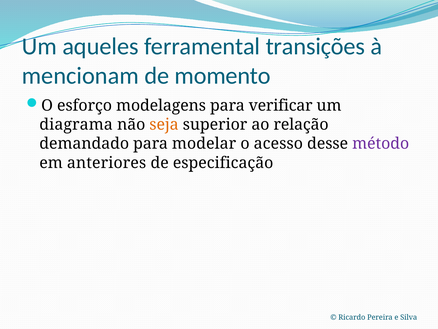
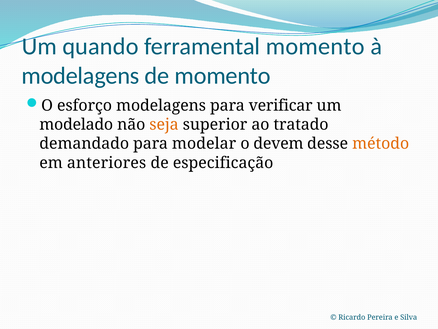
aqueles: aqueles -> quando
ferramental transições: transições -> momento
mencionam at (80, 76): mencionam -> modelagens
diagrama: diagrama -> modelado
relação: relação -> tratado
acesso: acesso -> devem
método colour: purple -> orange
